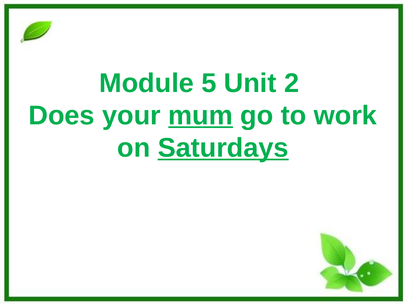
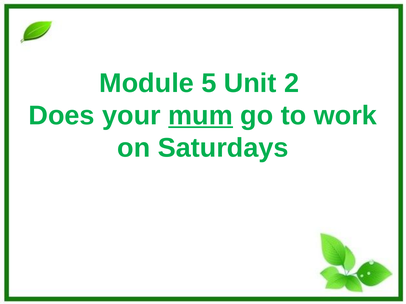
Saturdays underline: present -> none
